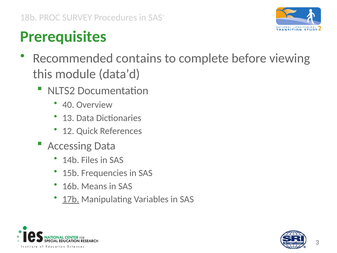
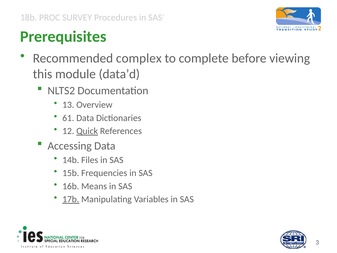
contains: contains -> complex
40: 40 -> 13
13: 13 -> 61
Quick underline: none -> present
